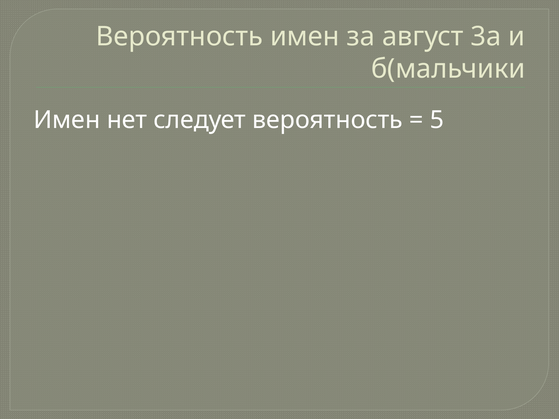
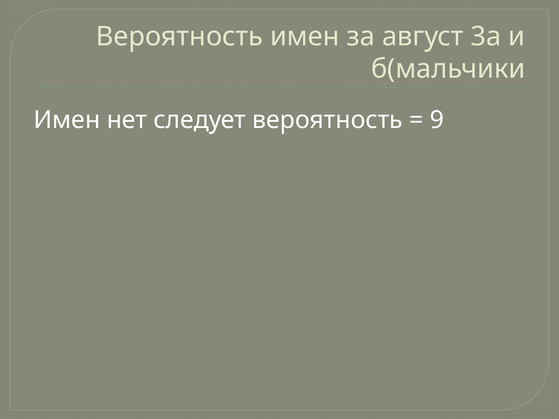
5: 5 -> 9
